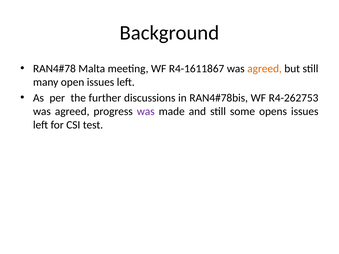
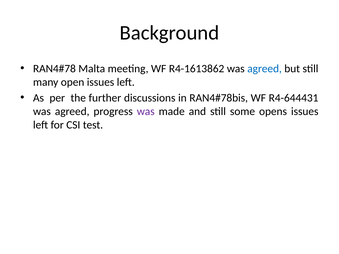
R4-1611867: R4-1611867 -> R4-1613862
agreed at (265, 69) colour: orange -> blue
R4-262753: R4-262753 -> R4-644431
